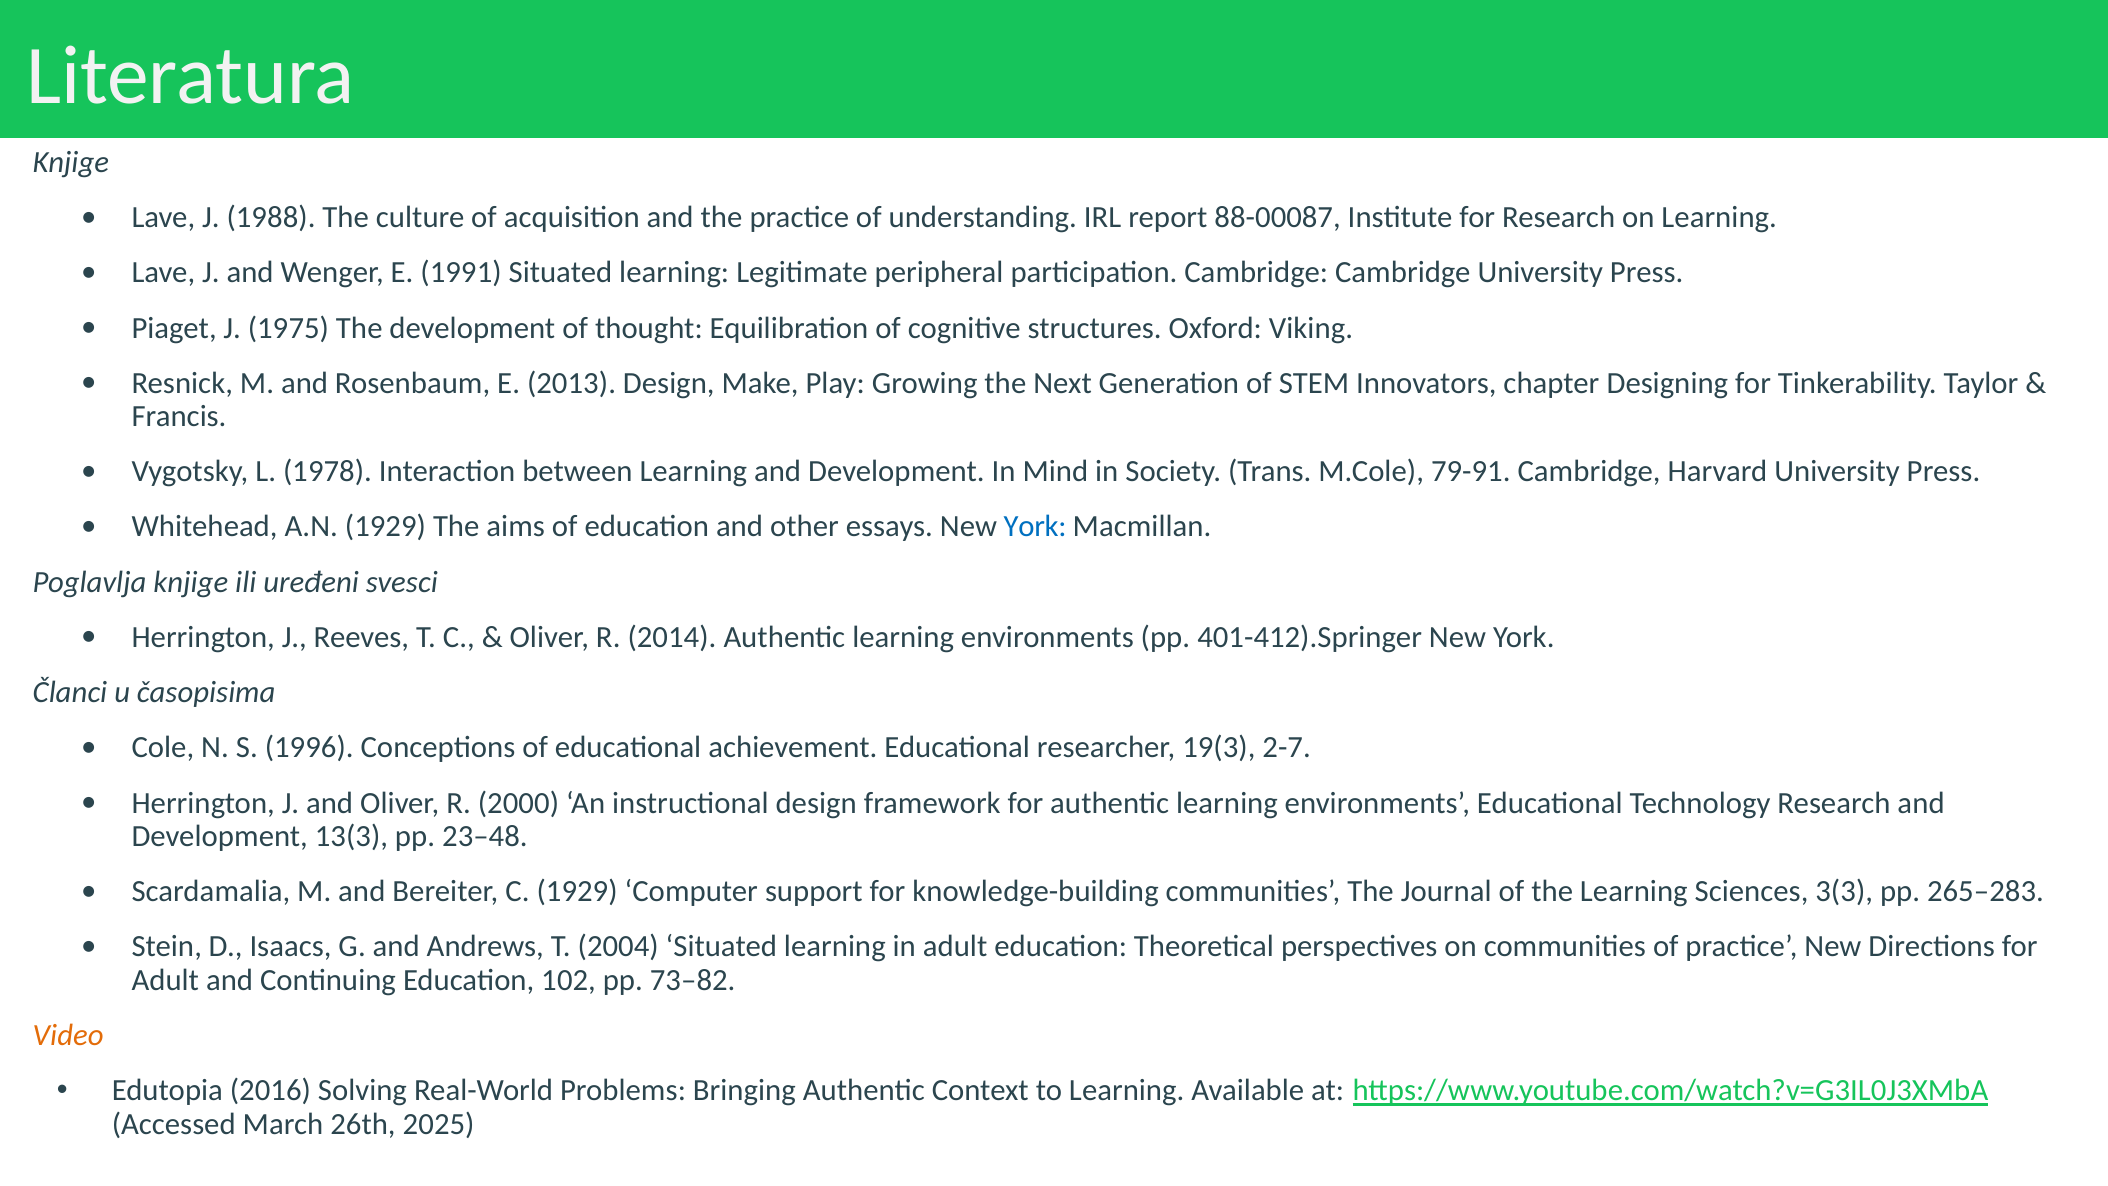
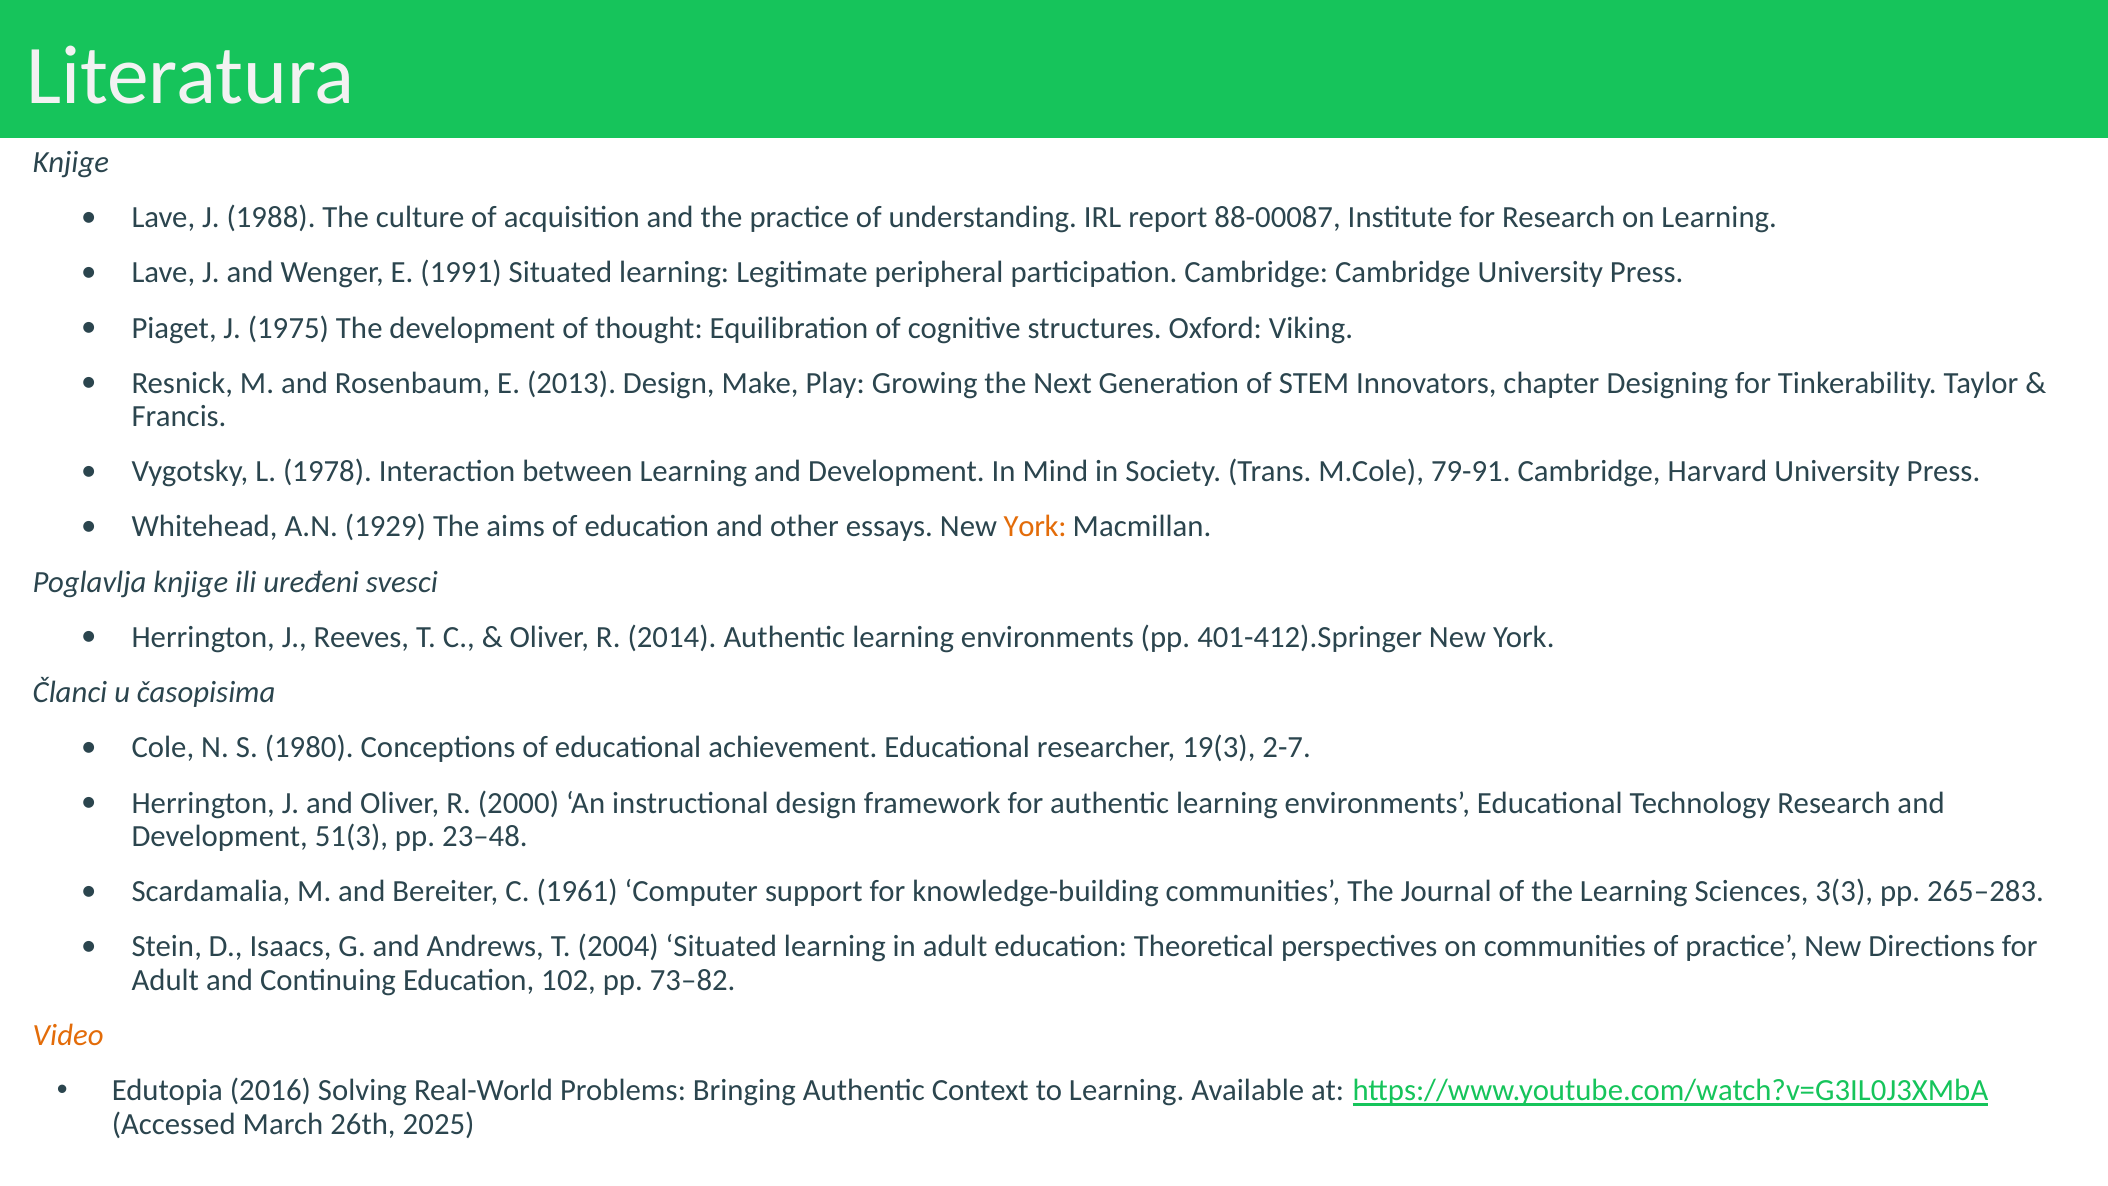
York at (1035, 527) colour: blue -> orange
1996: 1996 -> 1980
13(3: 13(3 -> 51(3
C 1929: 1929 -> 1961
